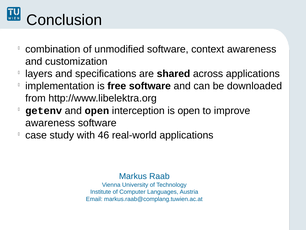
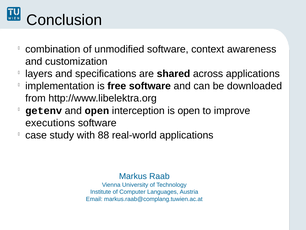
awareness at (50, 123): awareness -> executions
46: 46 -> 88
